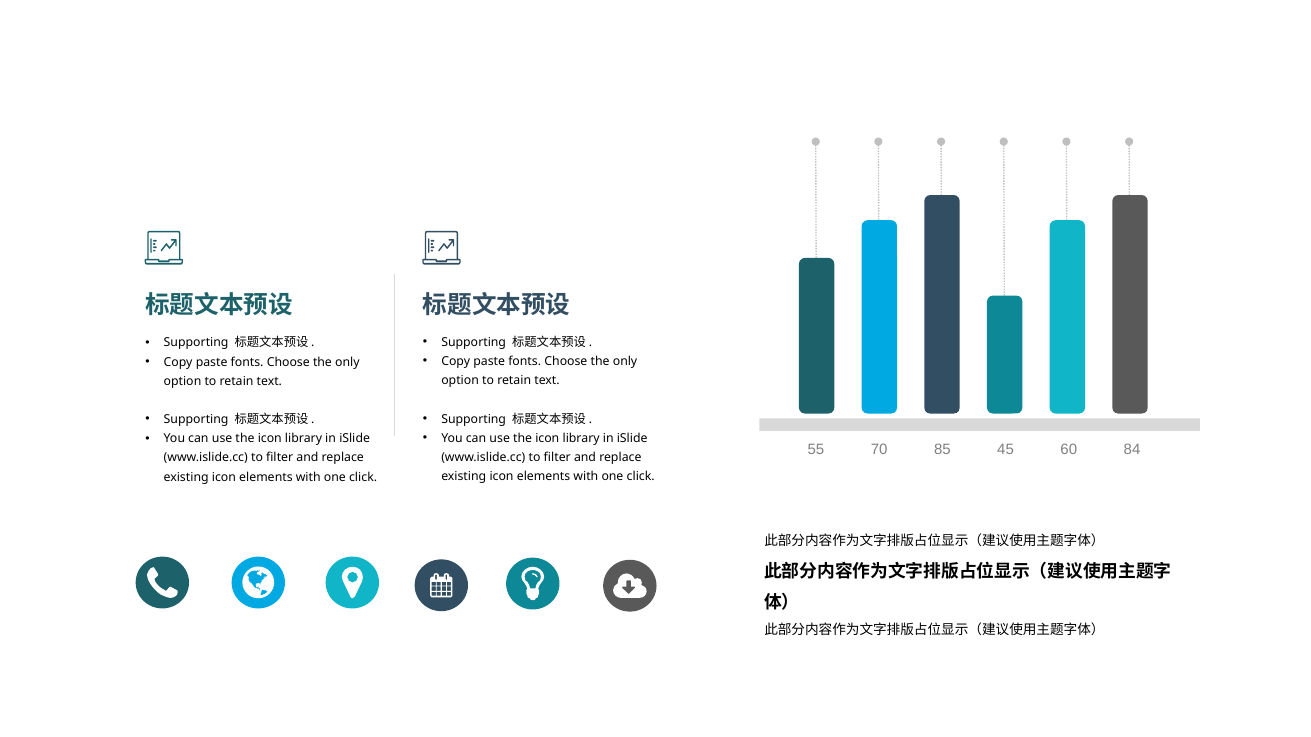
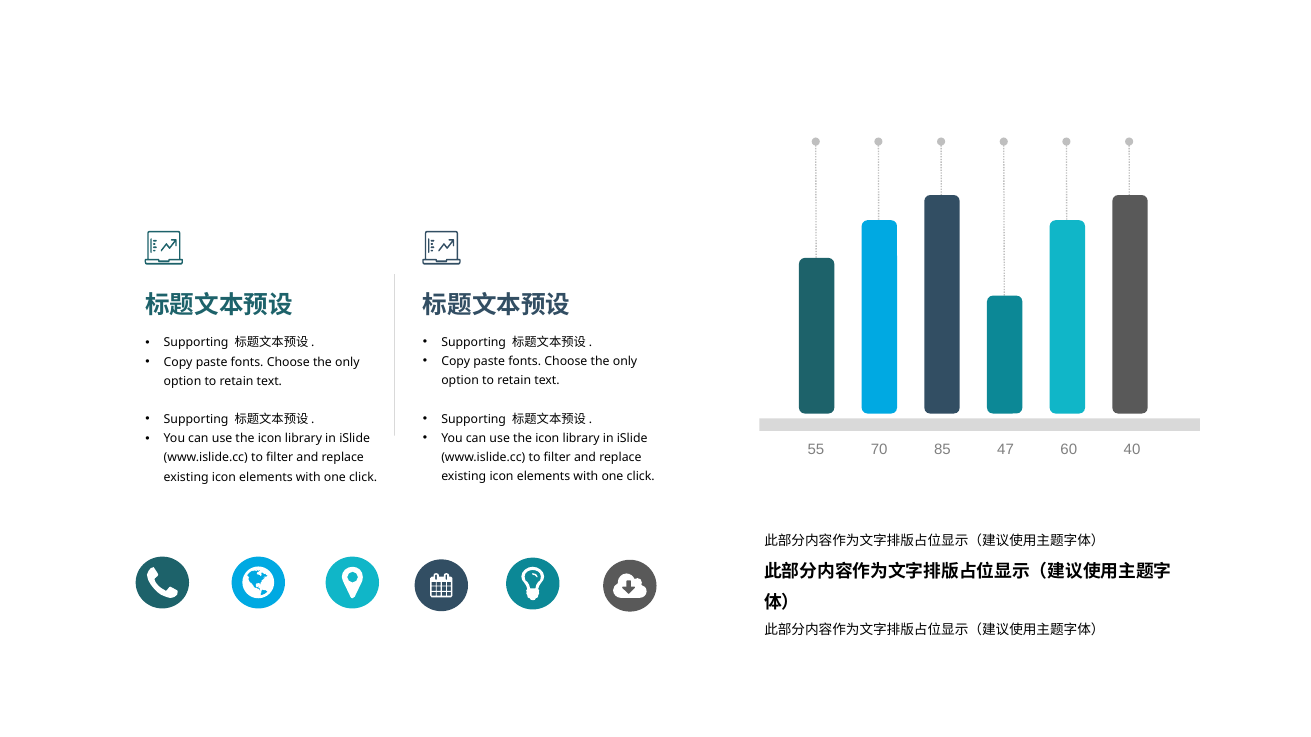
45: 45 -> 47
84: 84 -> 40
